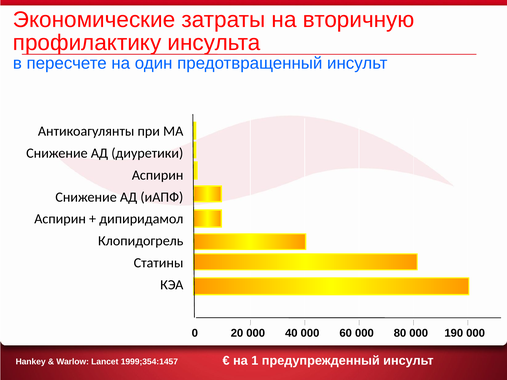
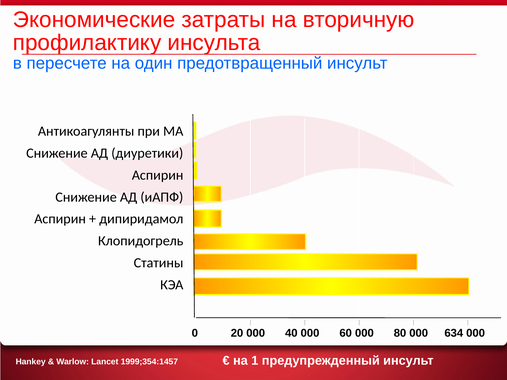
190: 190 -> 634
